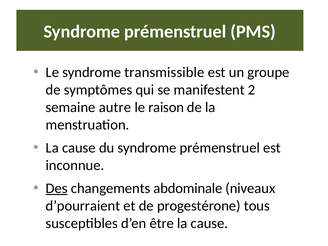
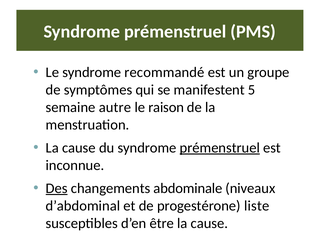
transmissible: transmissible -> recommandé
2: 2 -> 5
prémenstruel at (220, 148) underline: none -> present
d’pourraient: d’pourraient -> d’abdominal
tous: tous -> liste
